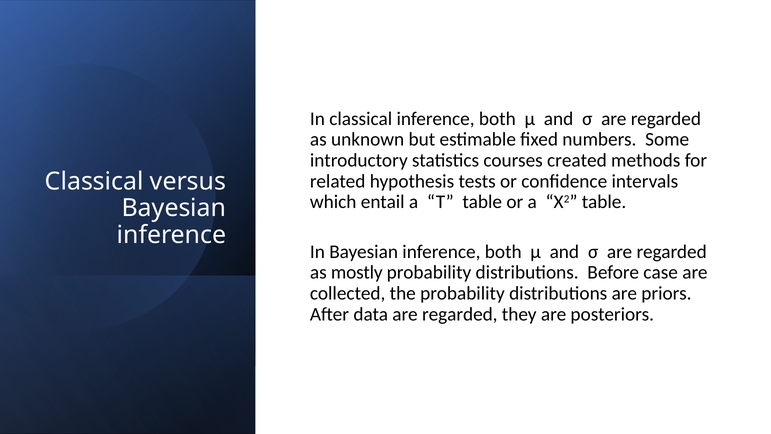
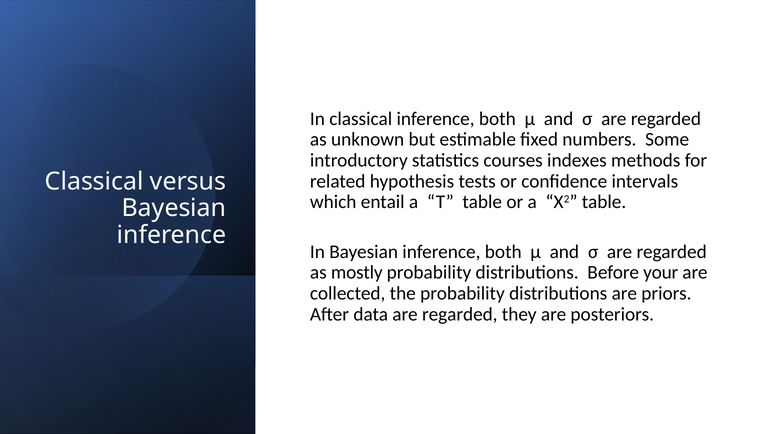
created: created -> indexes
case: case -> your
